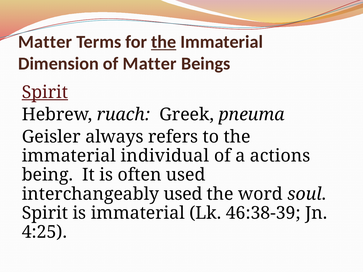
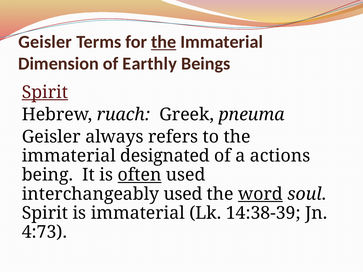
Matter at (45, 42): Matter -> Geisler
of Matter: Matter -> Earthly
individual: individual -> designated
often underline: none -> present
word underline: none -> present
46:38-39: 46:38-39 -> 14:38-39
4:25: 4:25 -> 4:73
